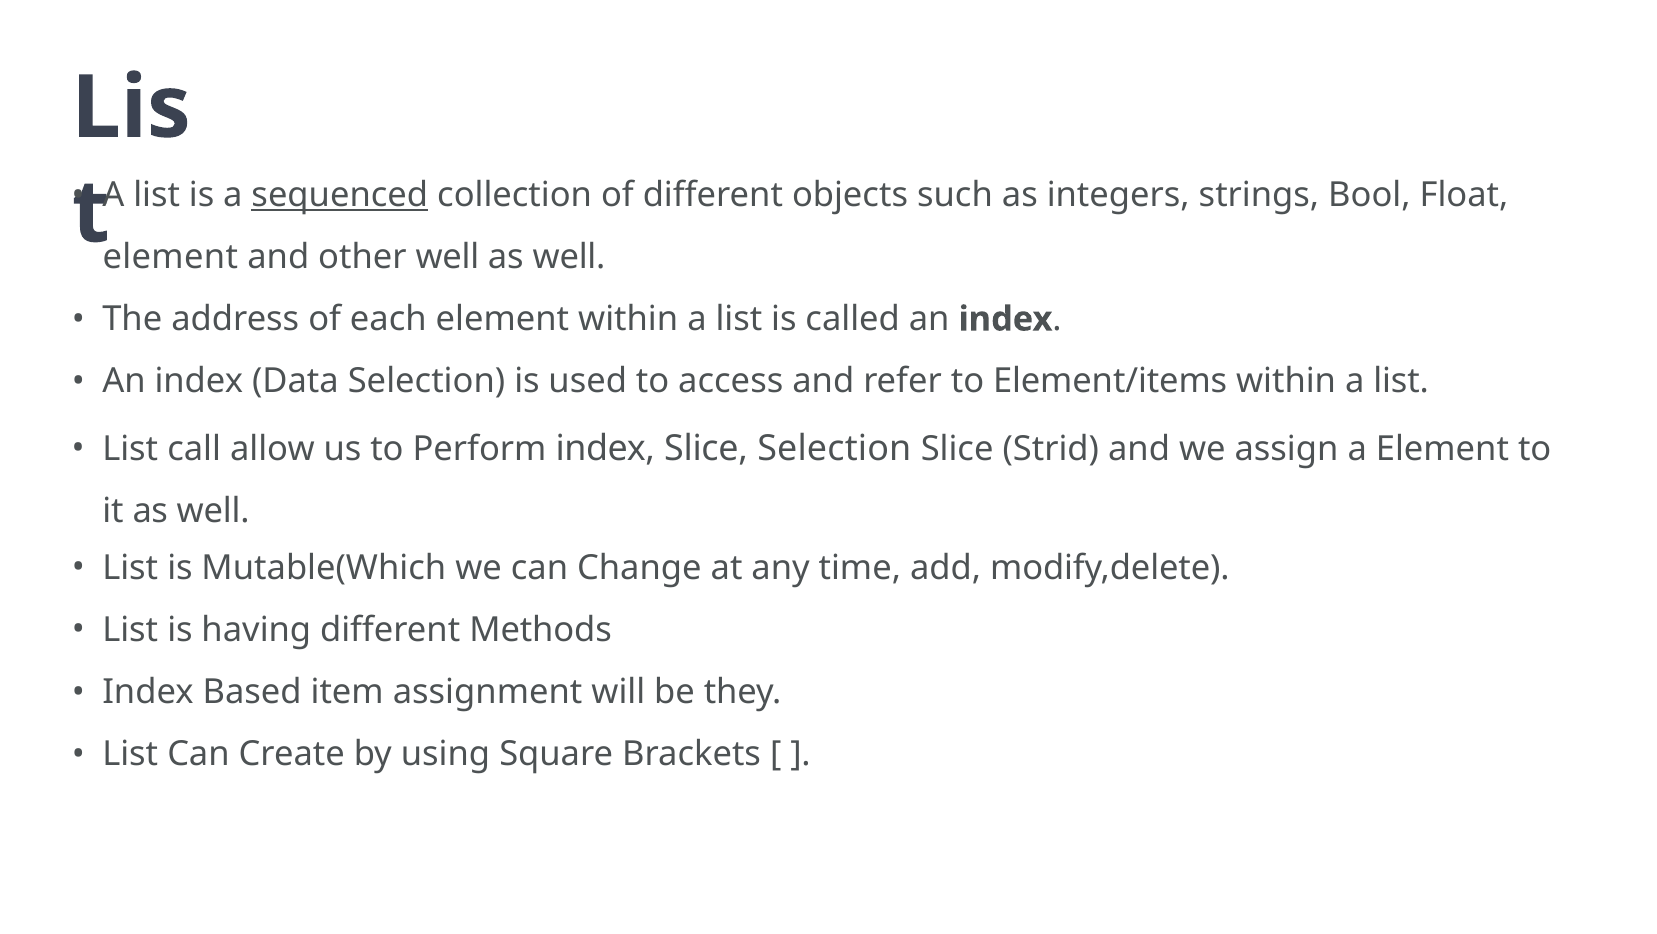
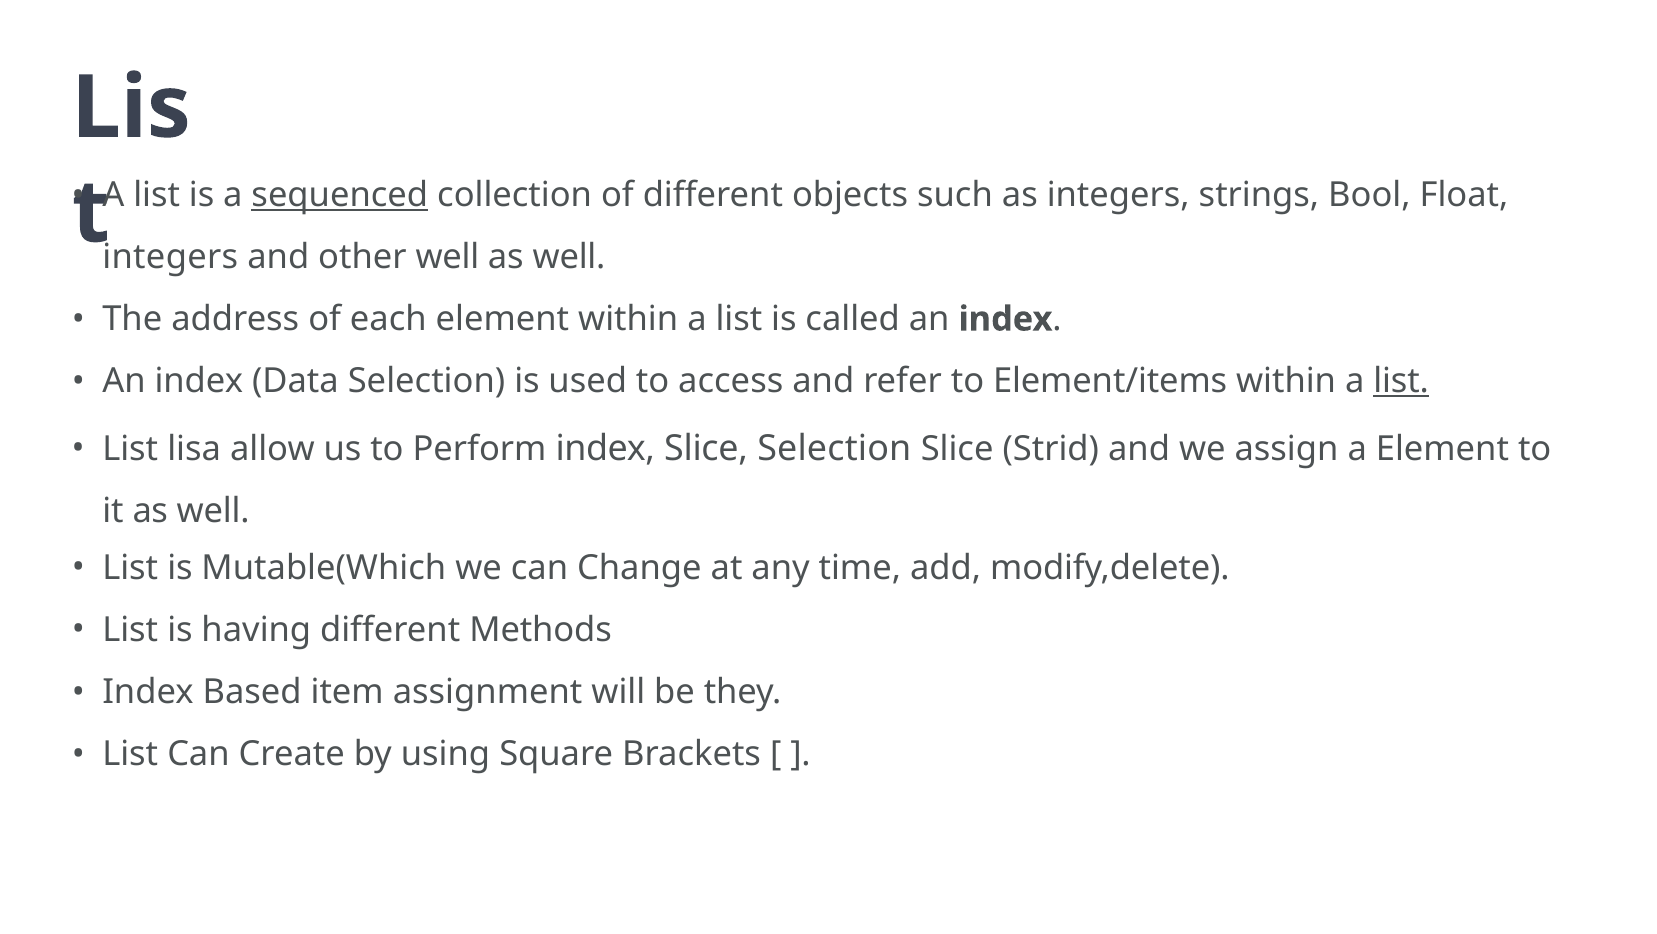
element at (170, 257): element -> integers
list at (1401, 381) underline: none -> present
call: call -> lisa
